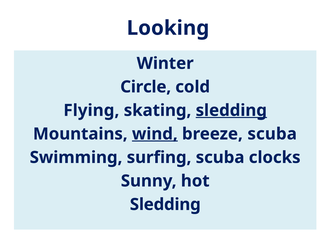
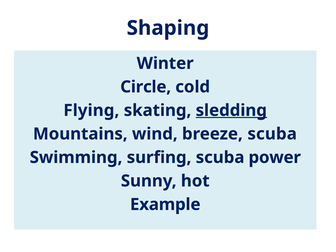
Looking: Looking -> Shaping
wind underline: present -> none
clocks: clocks -> power
Sledding at (165, 204): Sledding -> Example
